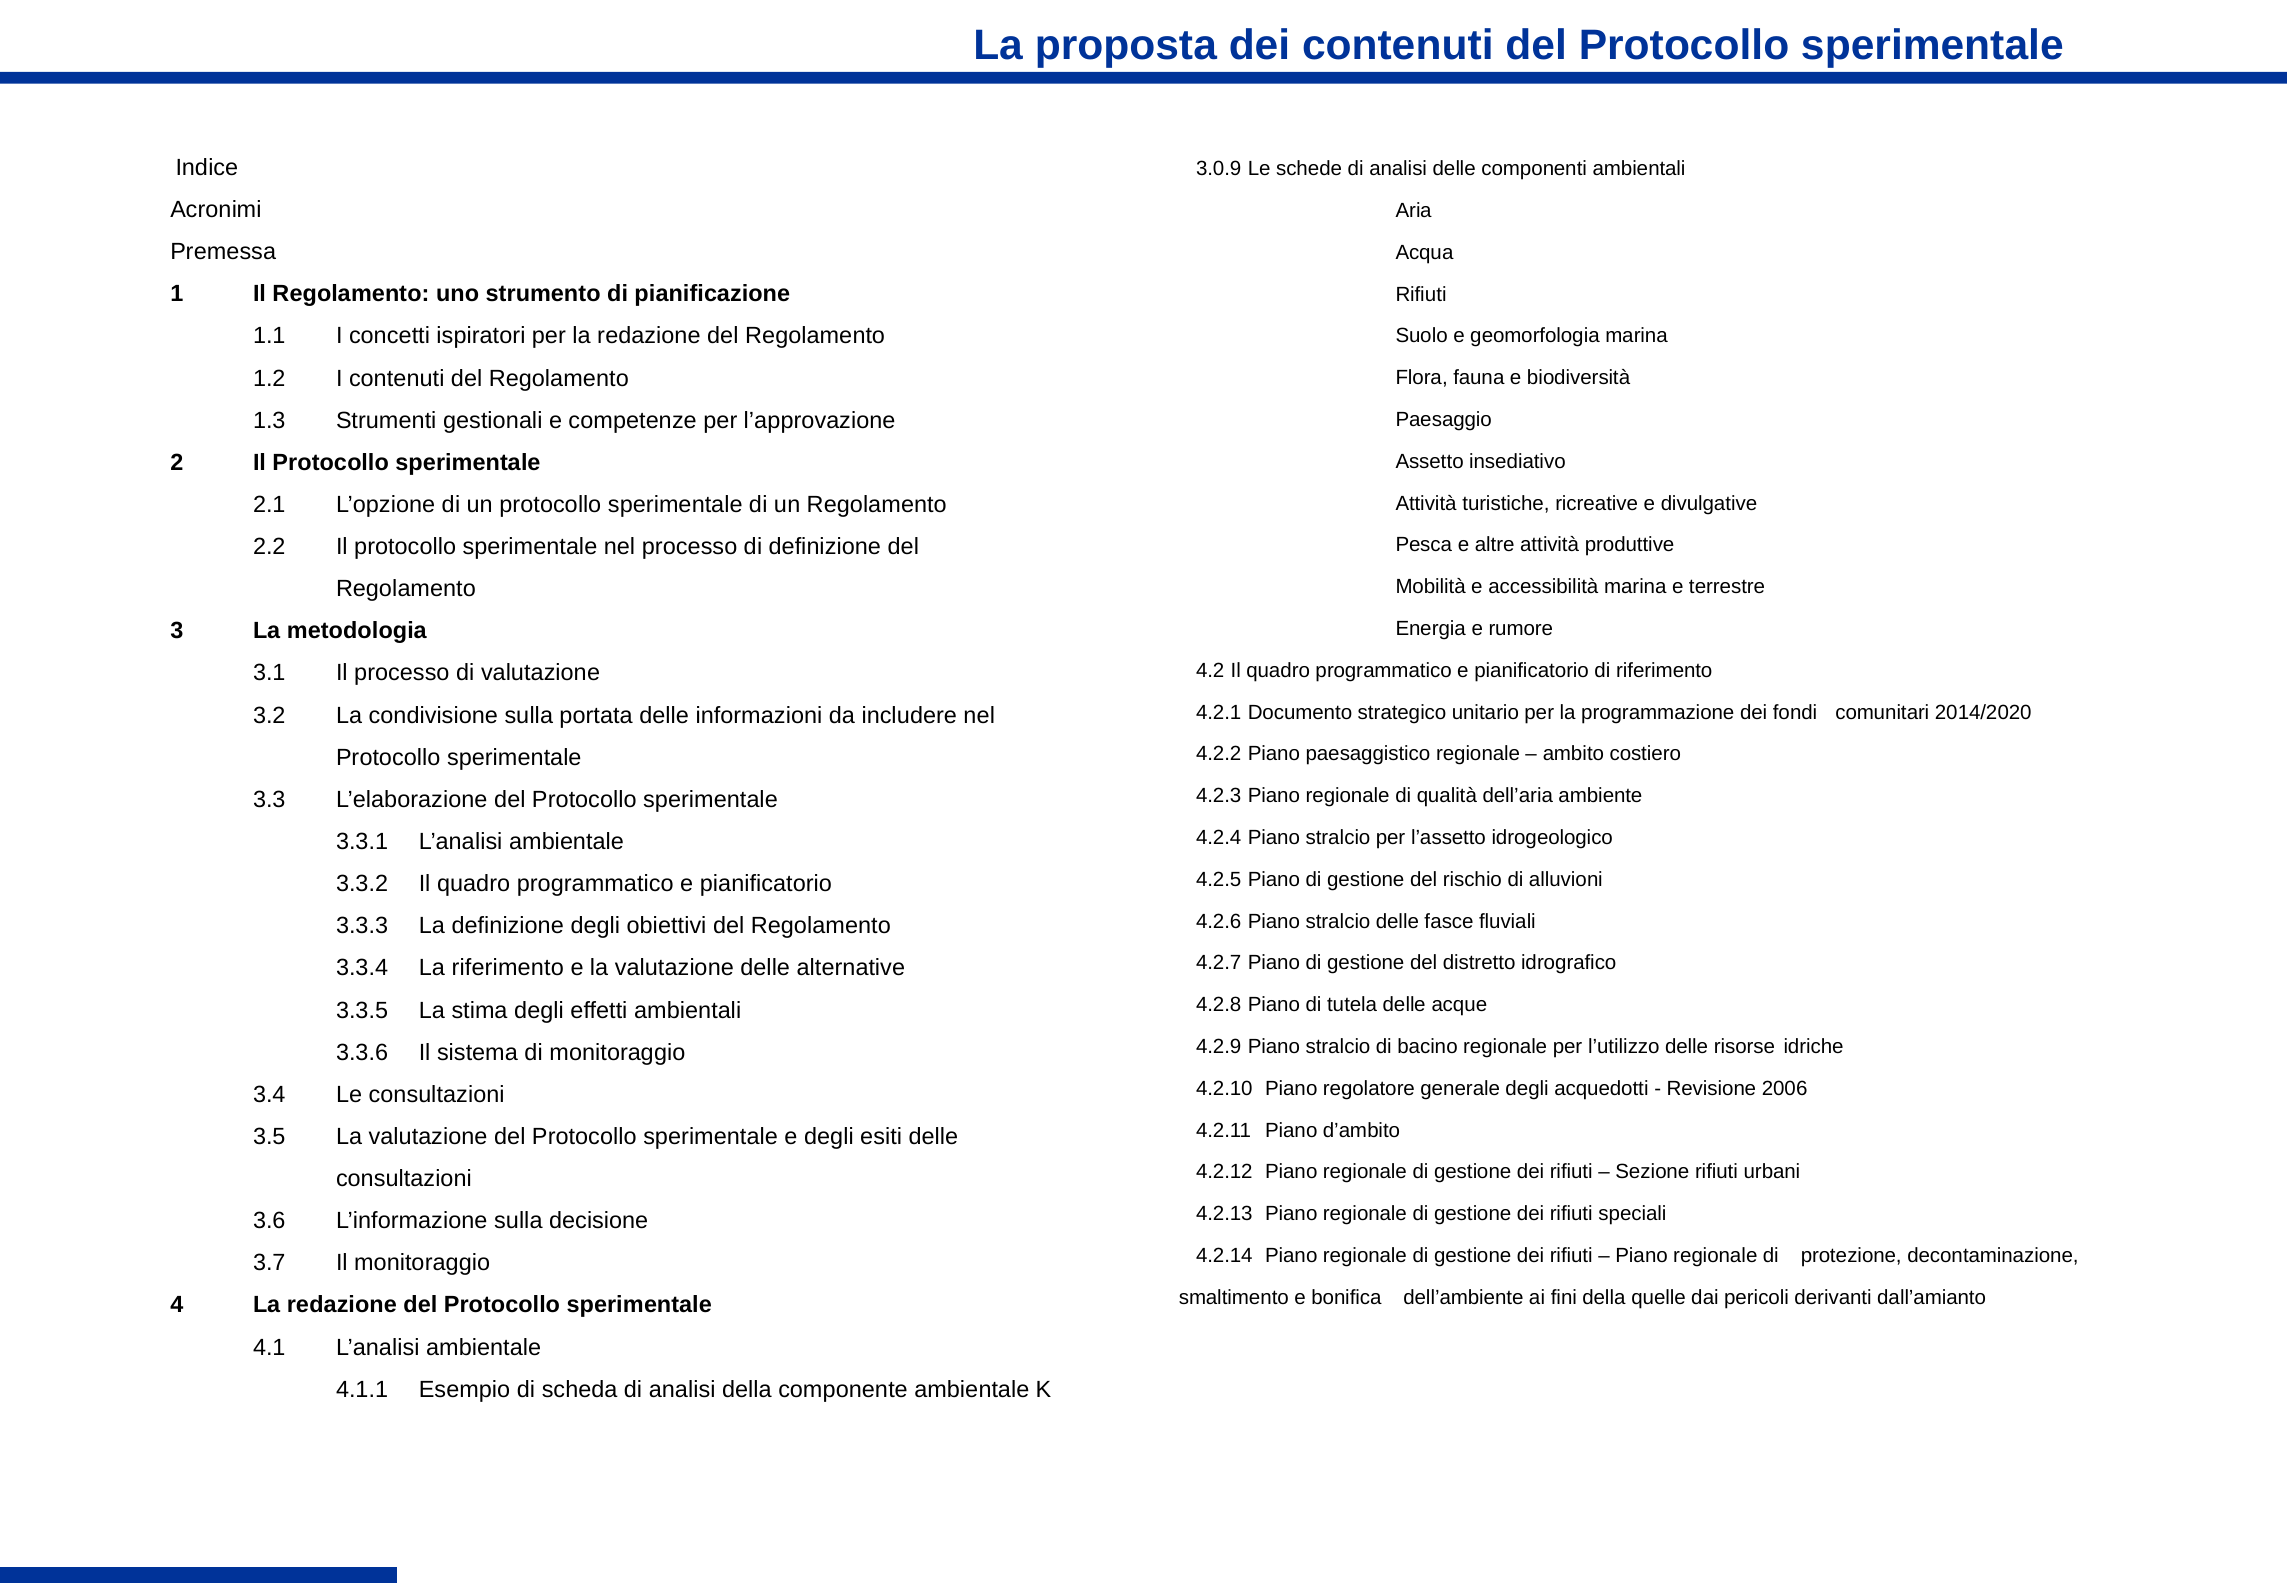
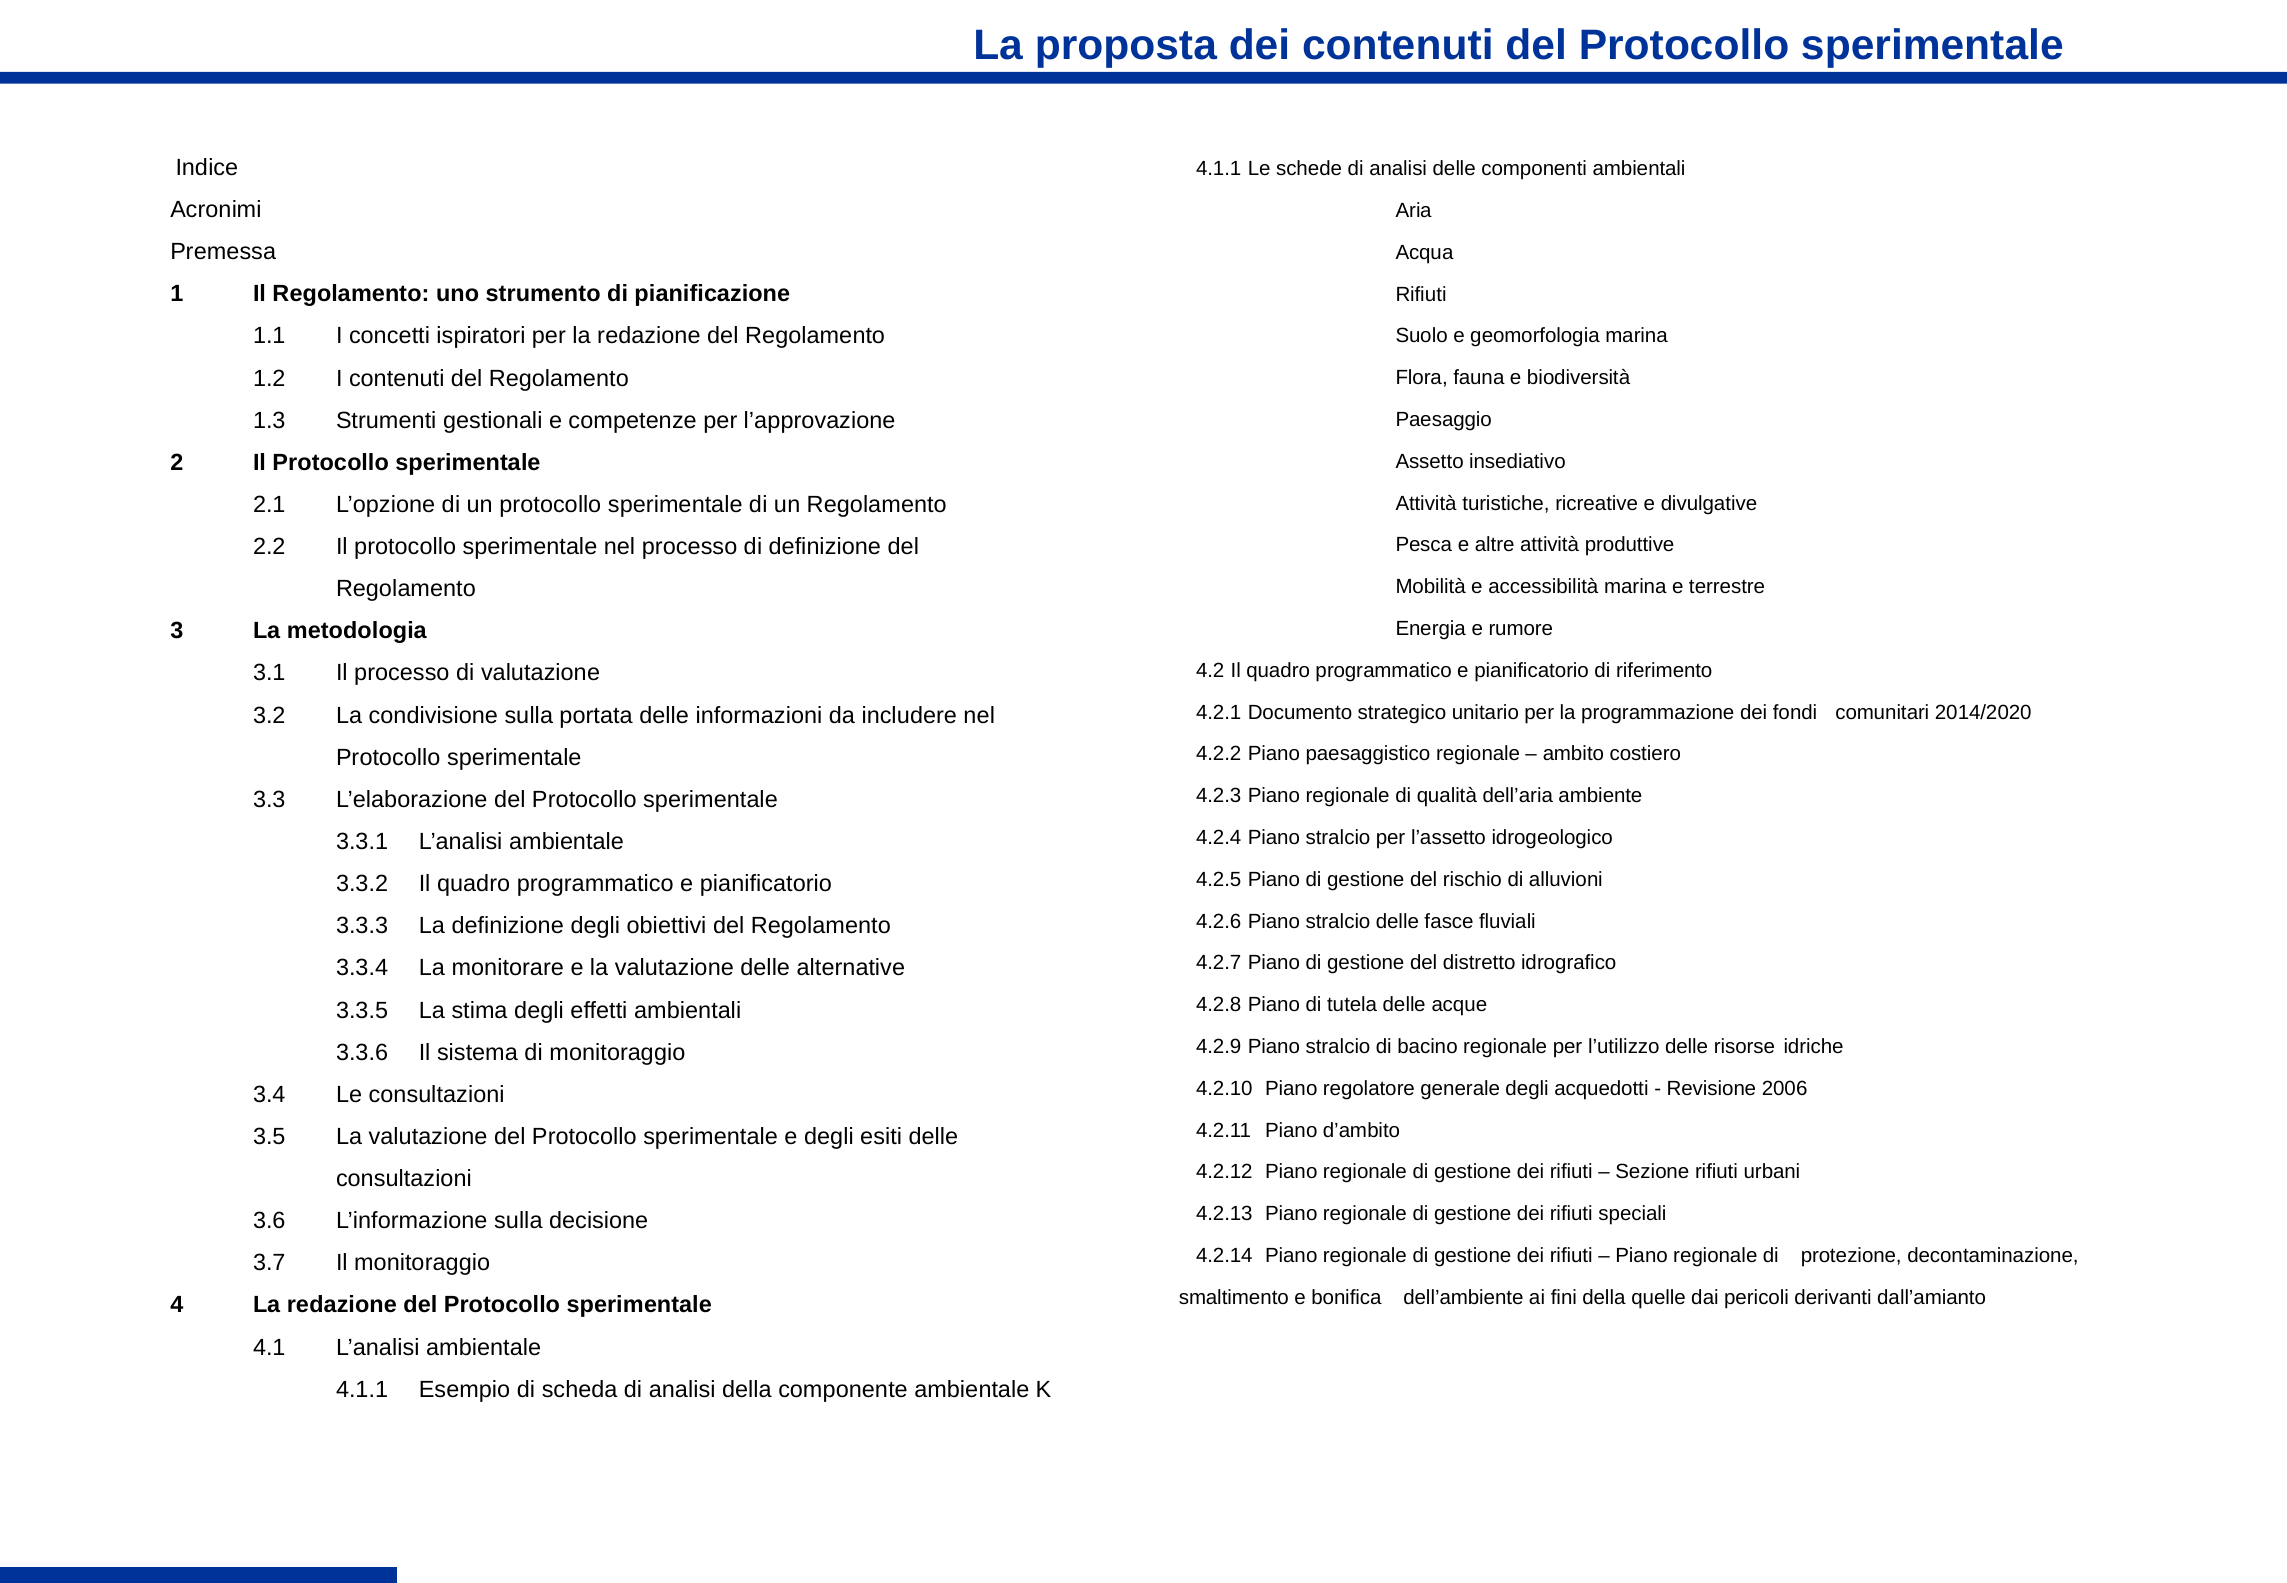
3.0.9 at (1219, 169): 3.0.9 -> 4.1.1
La riferimento: riferimento -> monitorare
